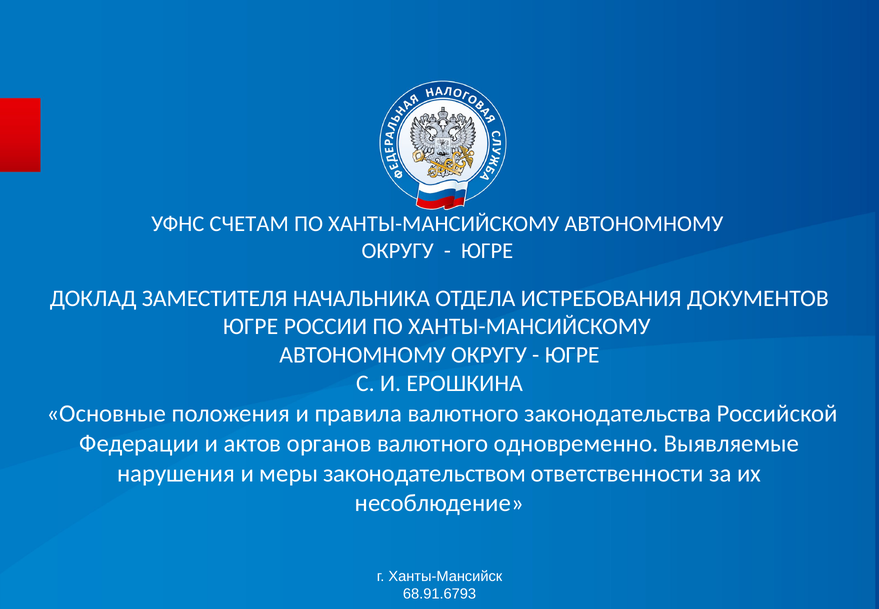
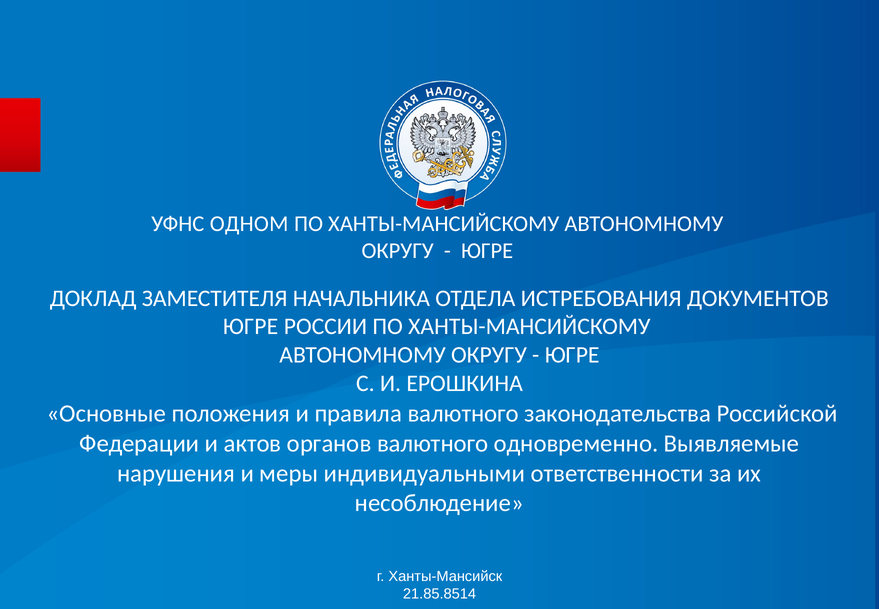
СЧЕТАМ: СЧЕТАМ -> ОДНОМ
законодательством: законодательством -> индивидуальными
68.91.6793: 68.91.6793 -> 21.85.8514
